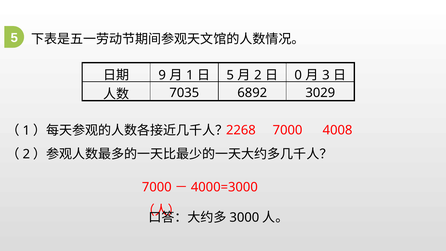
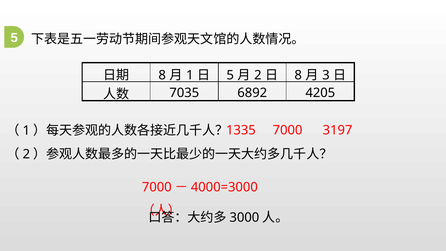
9 at (162, 75): 9 -> 8
0 at (298, 75): 0 -> 8
3029: 3029 -> 4205
2268: 2268 -> 1335
4008: 4008 -> 3197
